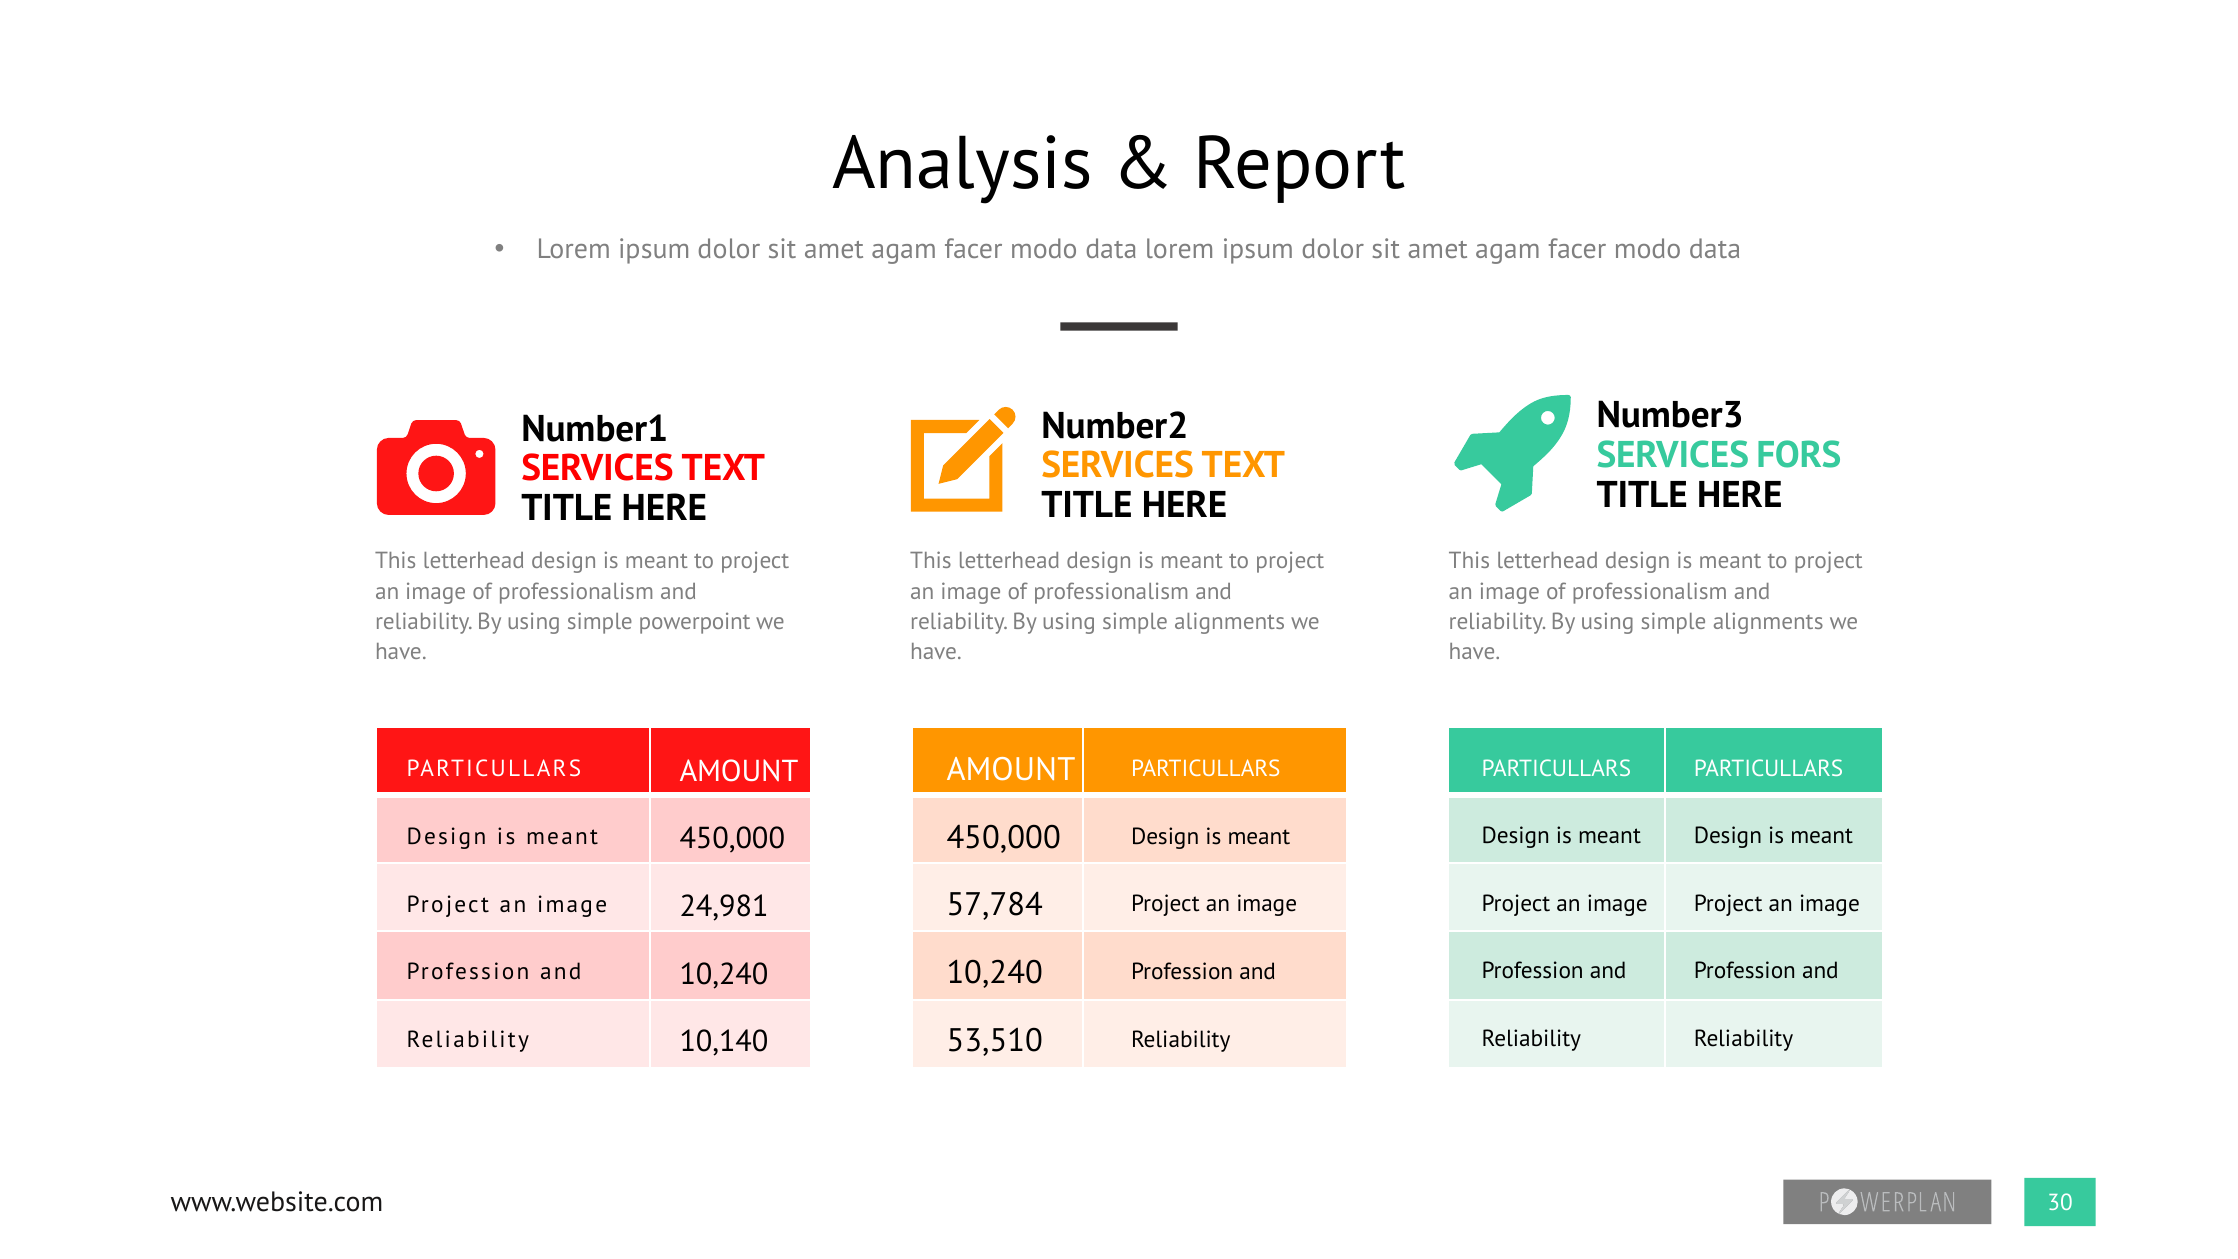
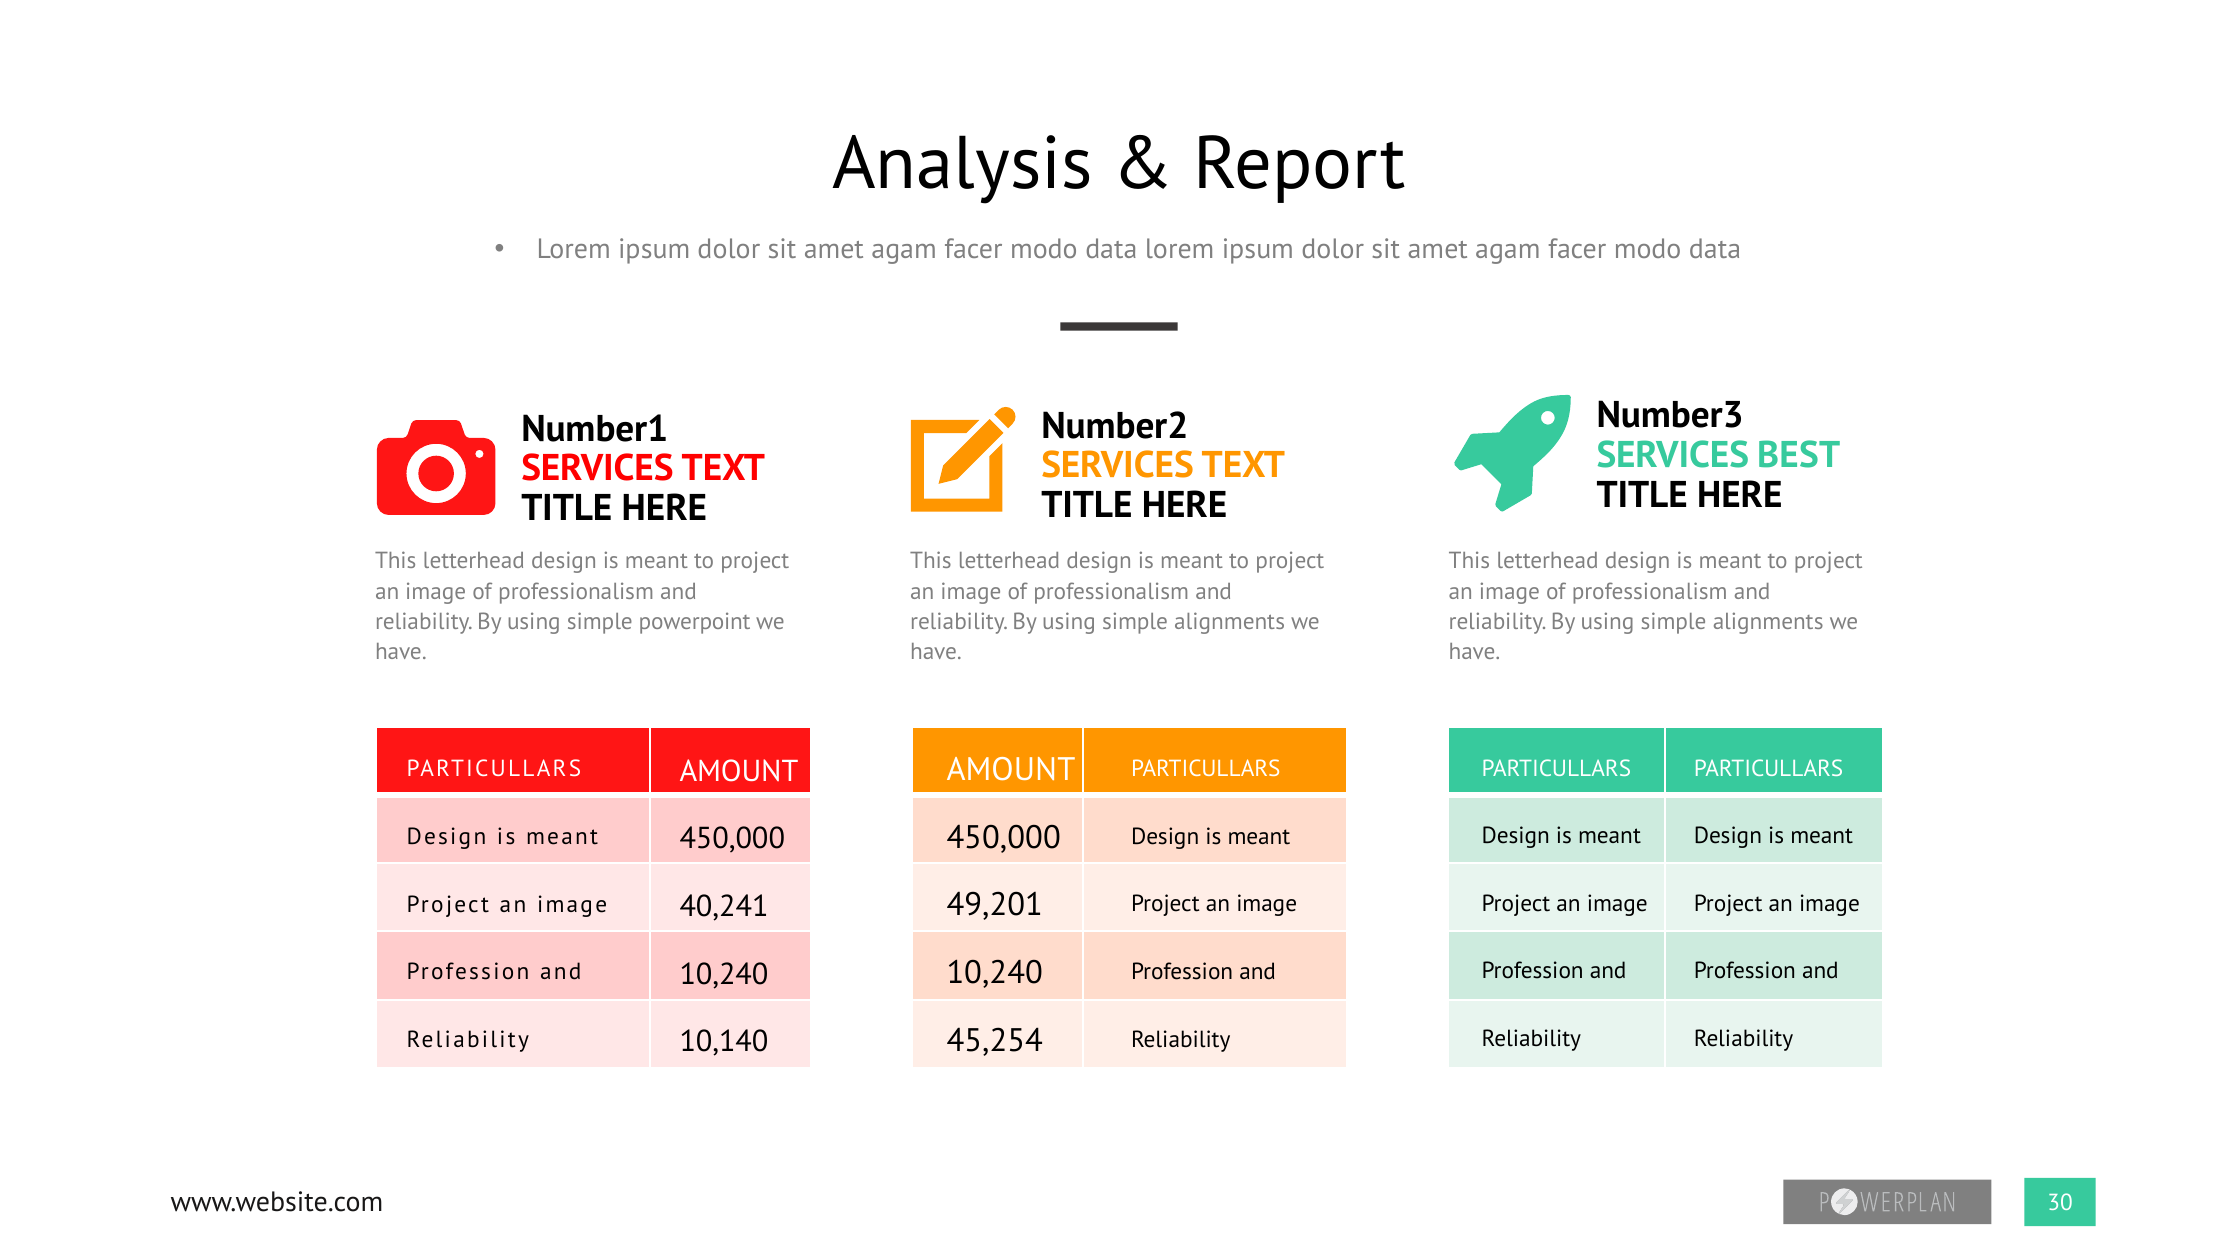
FORS: FORS -> BEST
57,784: 57,784 -> 49,201
24,981: 24,981 -> 40,241
53,510: 53,510 -> 45,254
